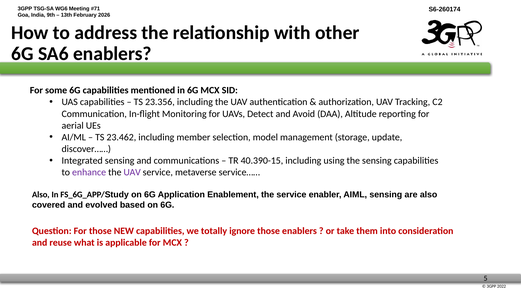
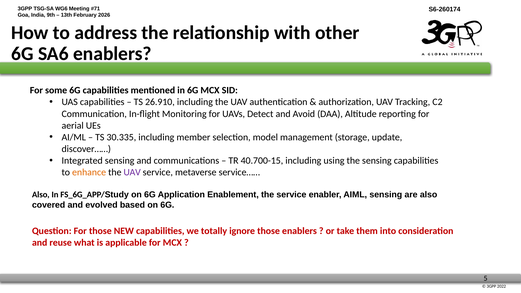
23.356: 23.356 -> 26.910
23.462: 23.462 -> 30.335
40.390-15: 40.390-15 -> 40.700-15
enhance colour: purple -> orange
